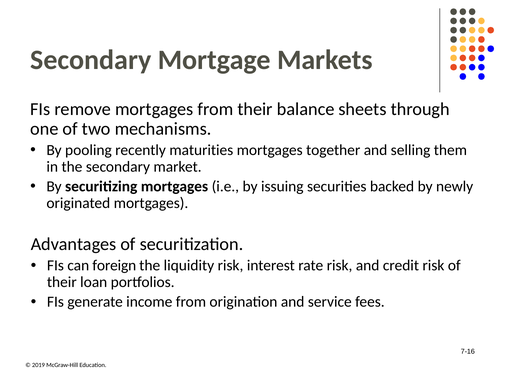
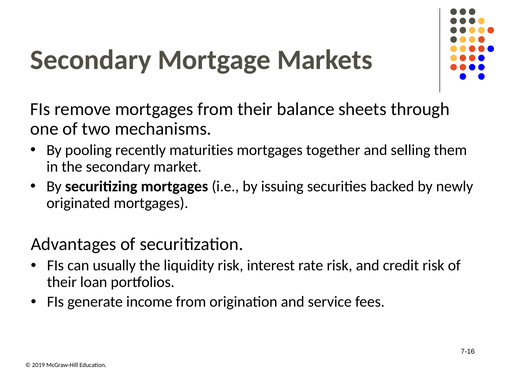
foreign: foreign -> usually
